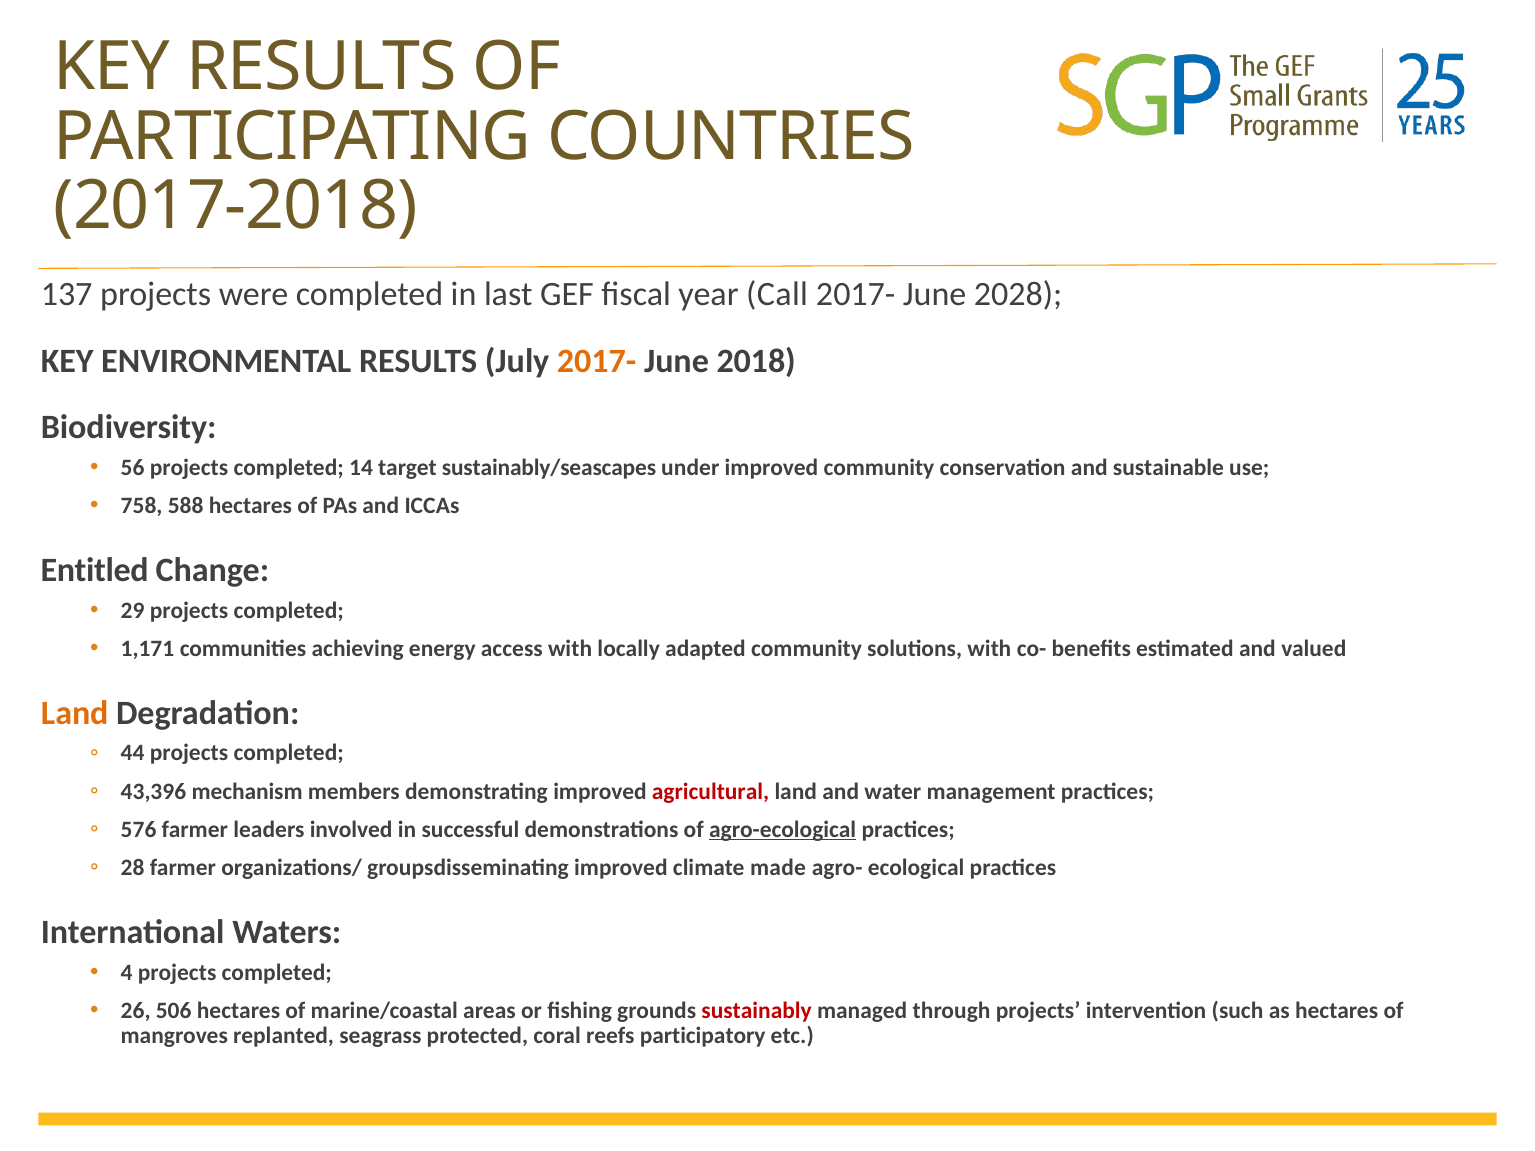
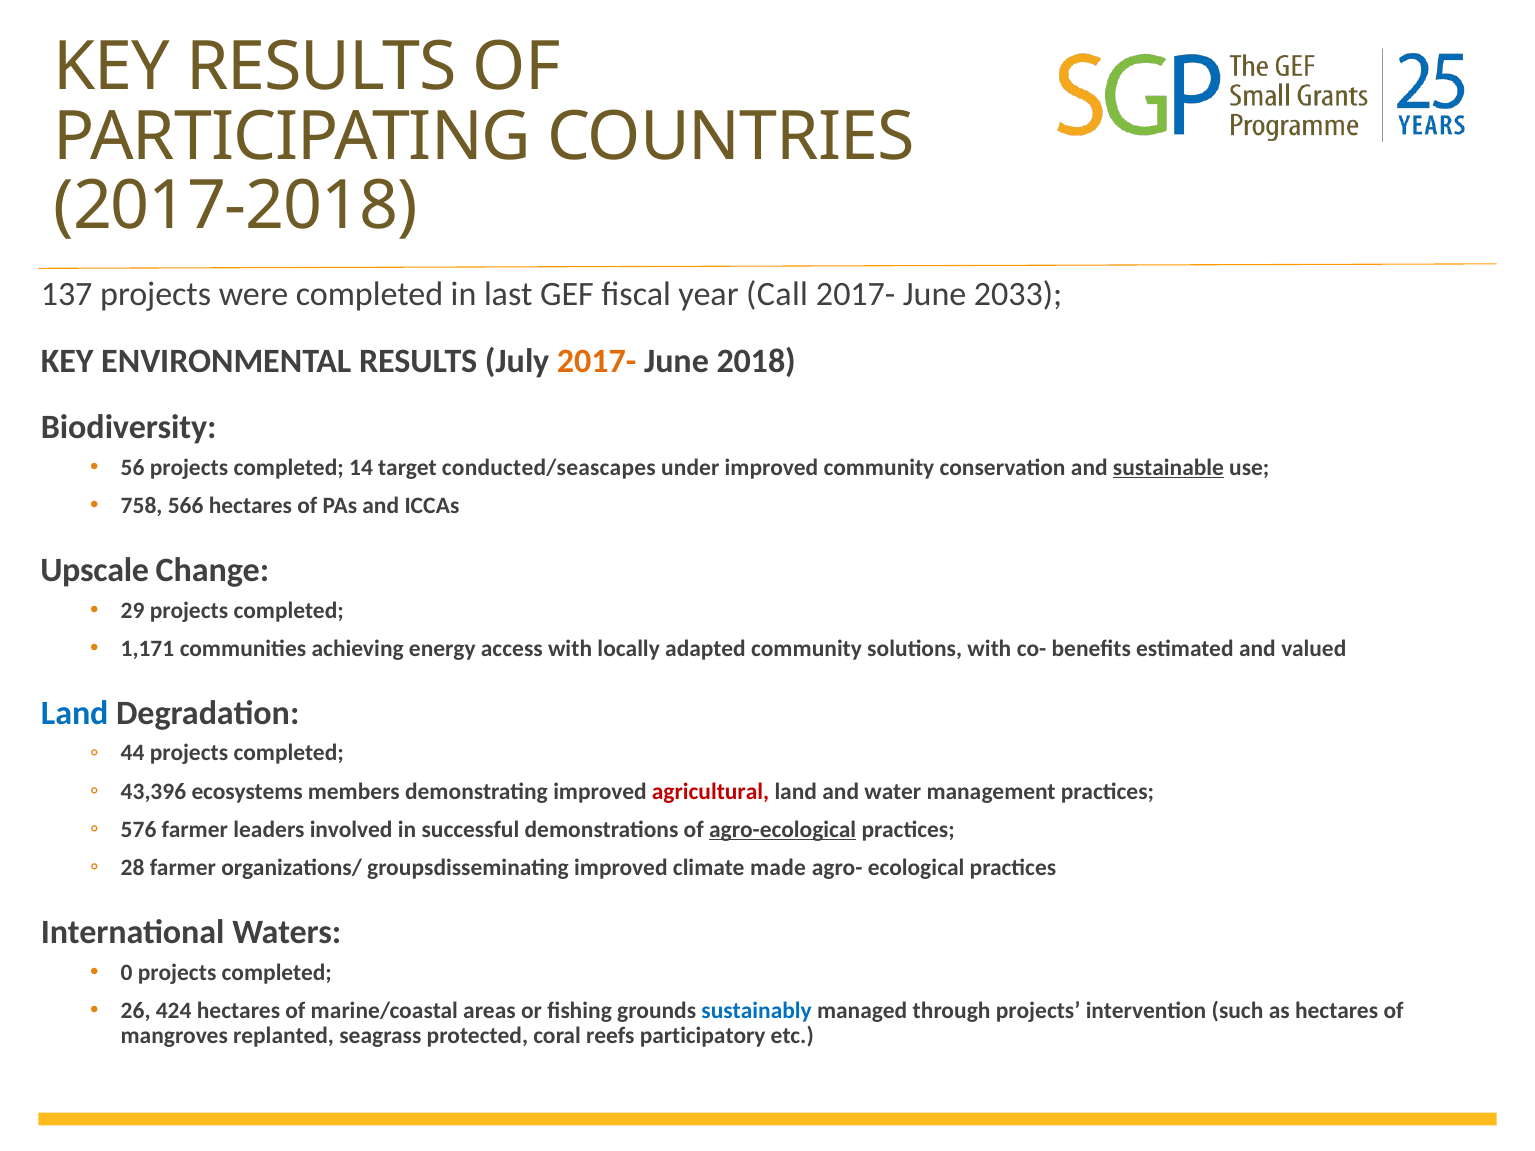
2028: 2028 -> 2033
sustainably/seascapes: sustainably/seascapes -> conducted/seascapes
sustainable underline: none -> present
588: 588 -> 566
Entitled: Entitled -> Upscale
Land at (75, 714) colour: orange -> blue
mechanism: mechanism -> ecosystems
4: 4 -> 0
506: 506 -> 424
sustainably colour: red -> blue
